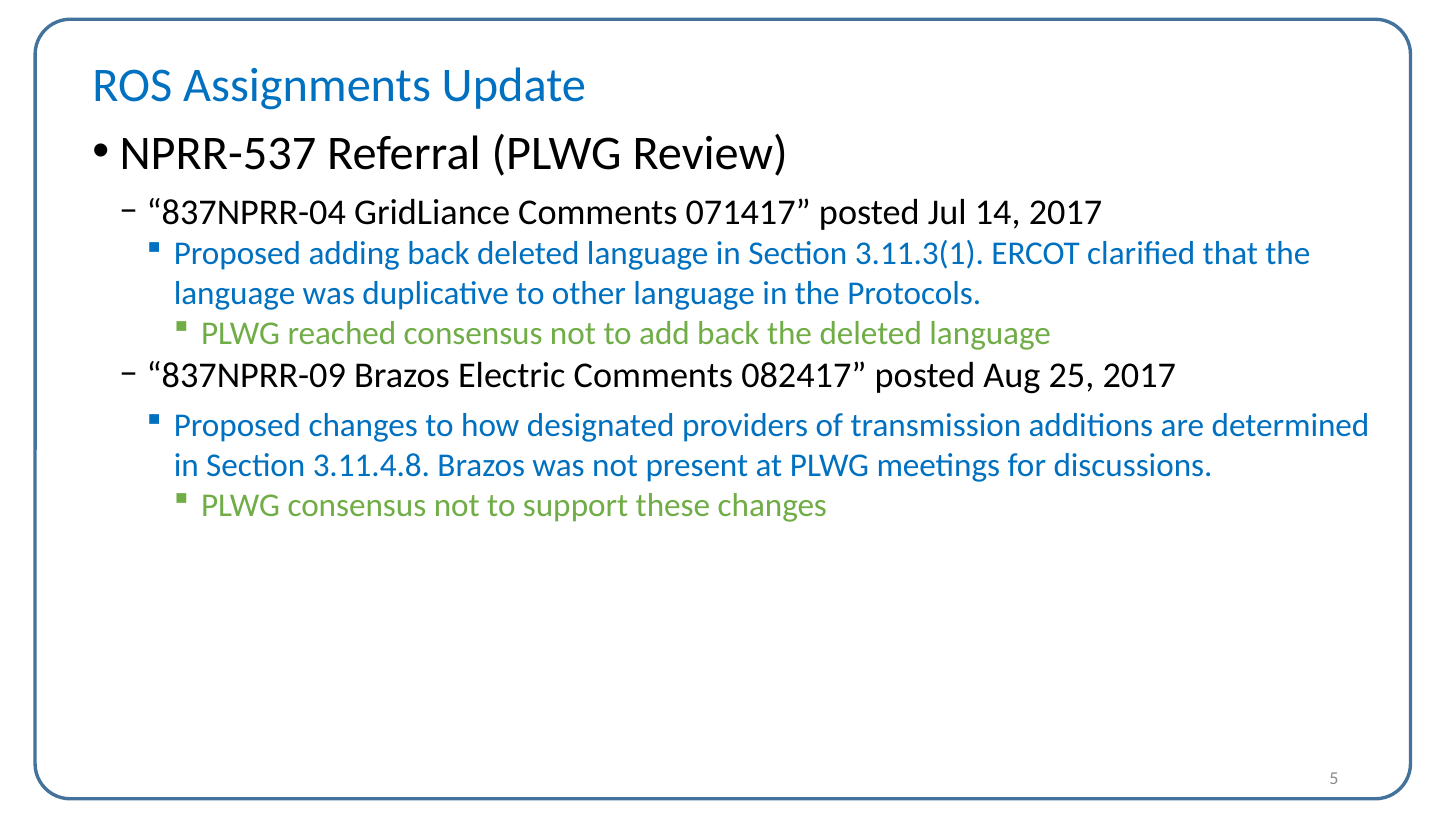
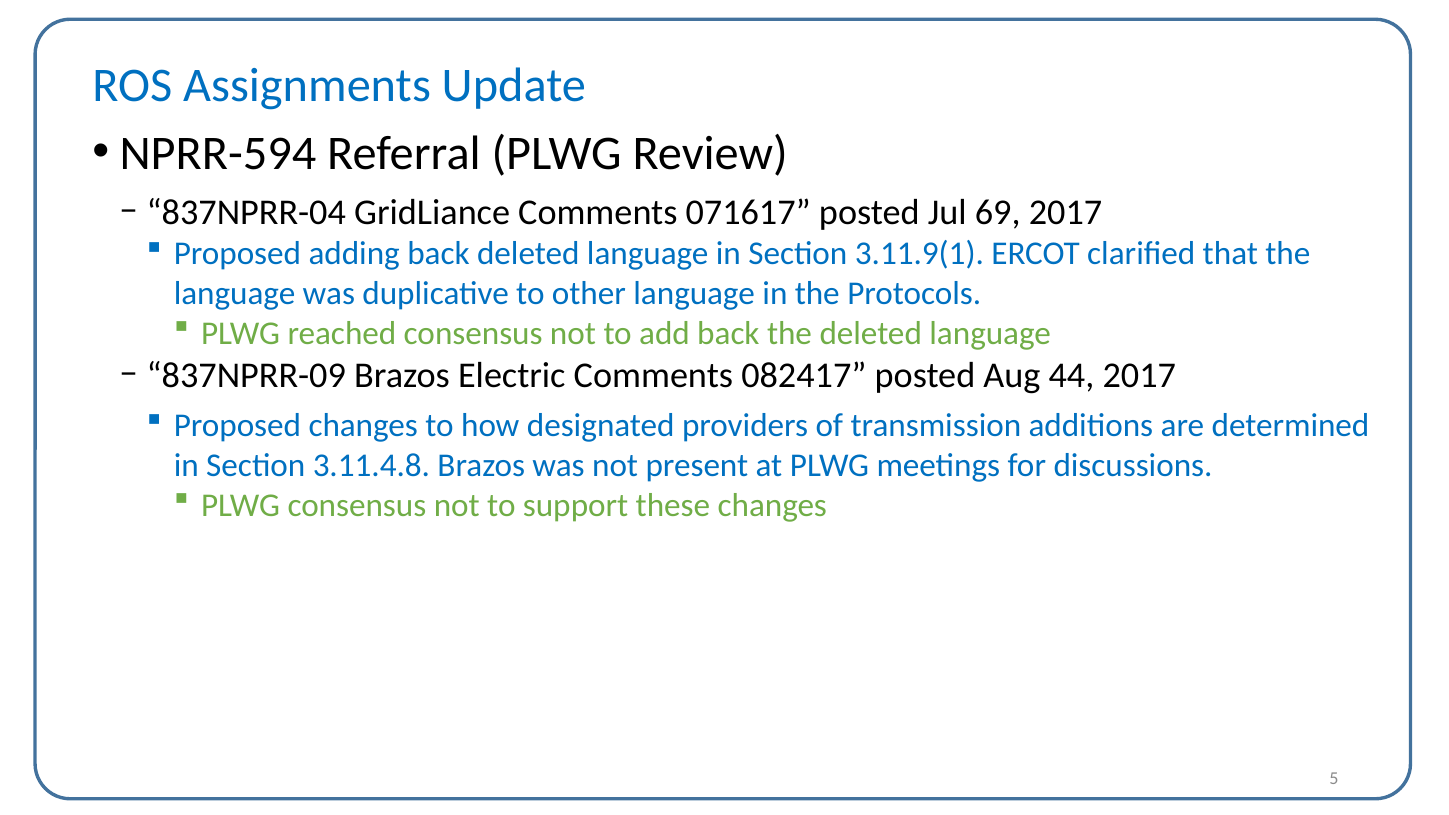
NPRR-537: NPRR-537 -> NPRR-594
071417: 071417 -> 071617
14: 14 -> 69
3.11.3(1: 3.11.3(1 -> 3.11.9(1
25: 25 -> 44
